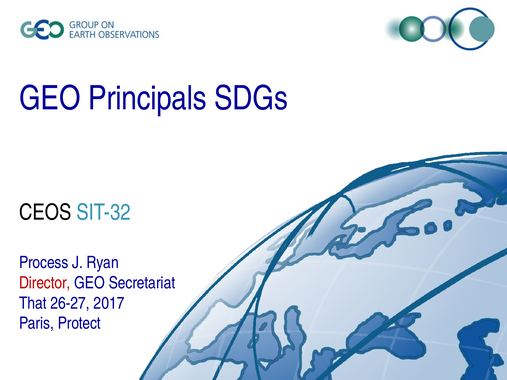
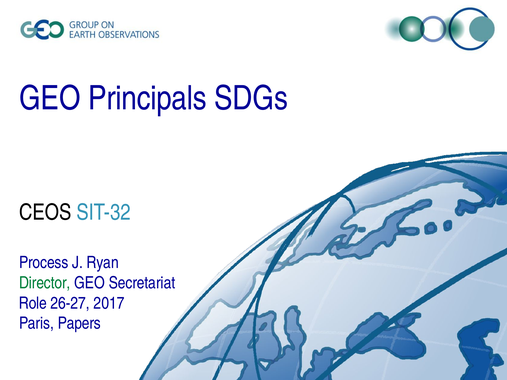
Director colour: red -> green
That: That -> Role
Protect: Protect -> Papers
